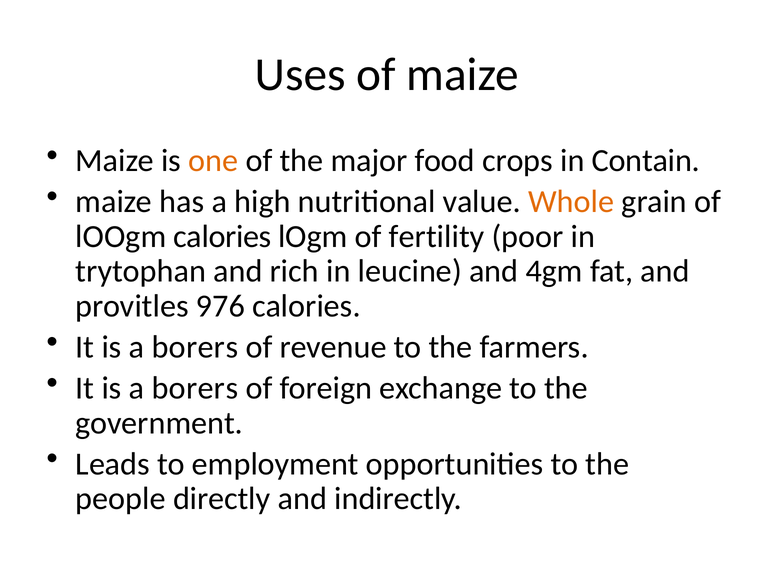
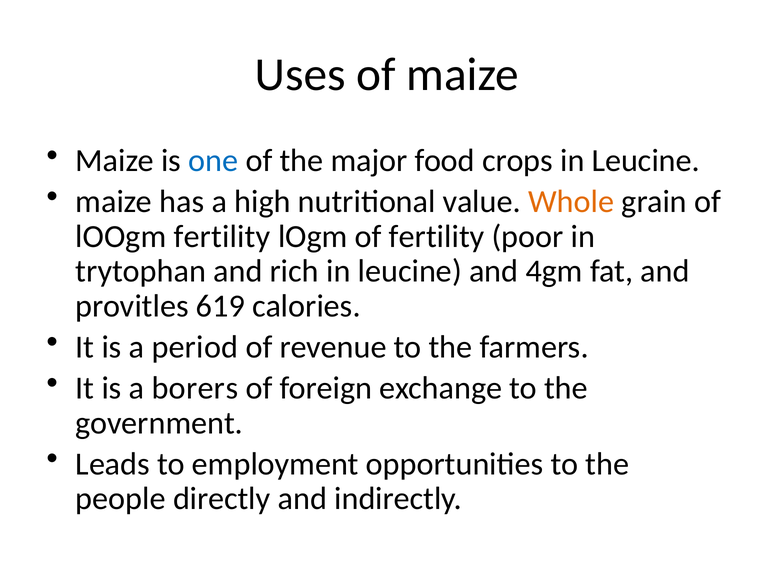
one colour: orange -> blue
crops in Contain: Contain -> Leucine
lOOgm calories: calories -> fertility
976: 976 -> 619
borers at (195, 347): borers -> period
